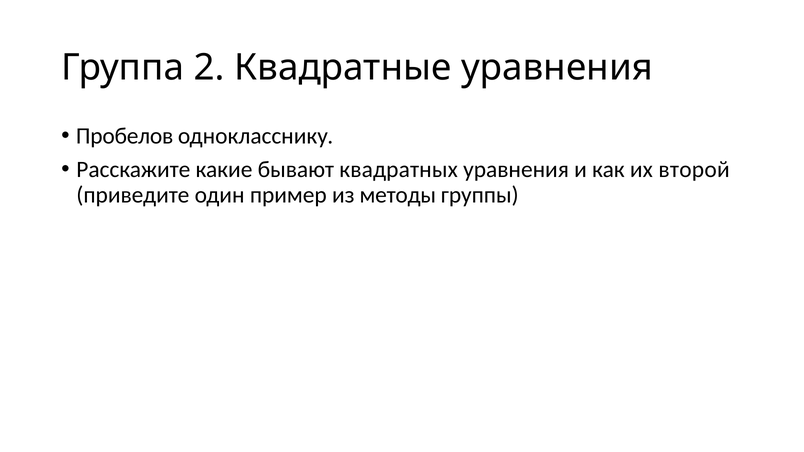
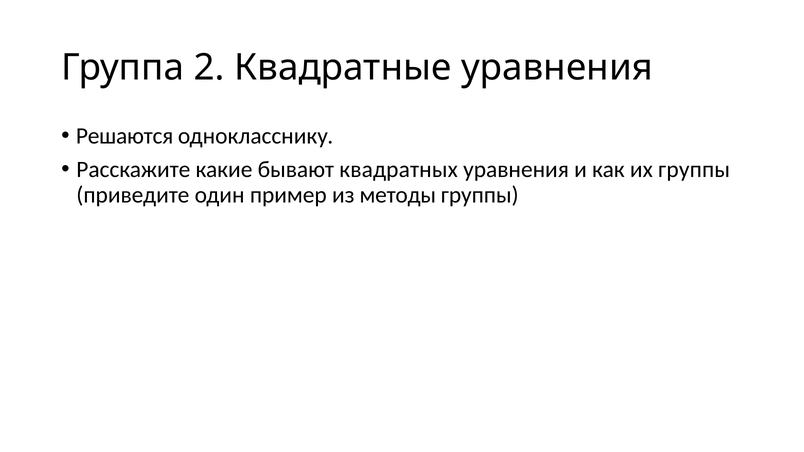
Пробелов: Пробелов -> Решаются
их второй: второй -> группы
